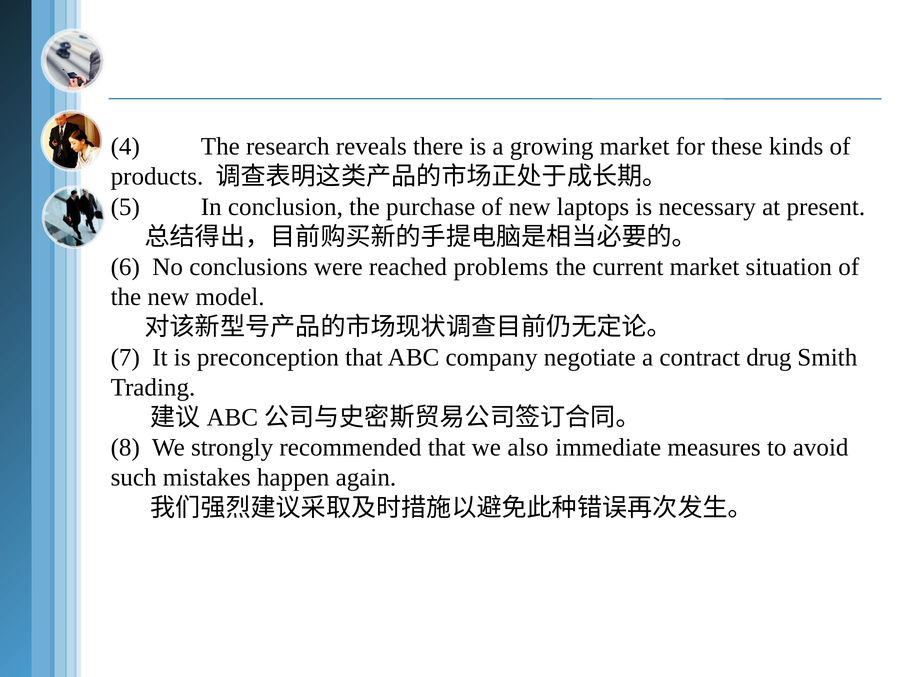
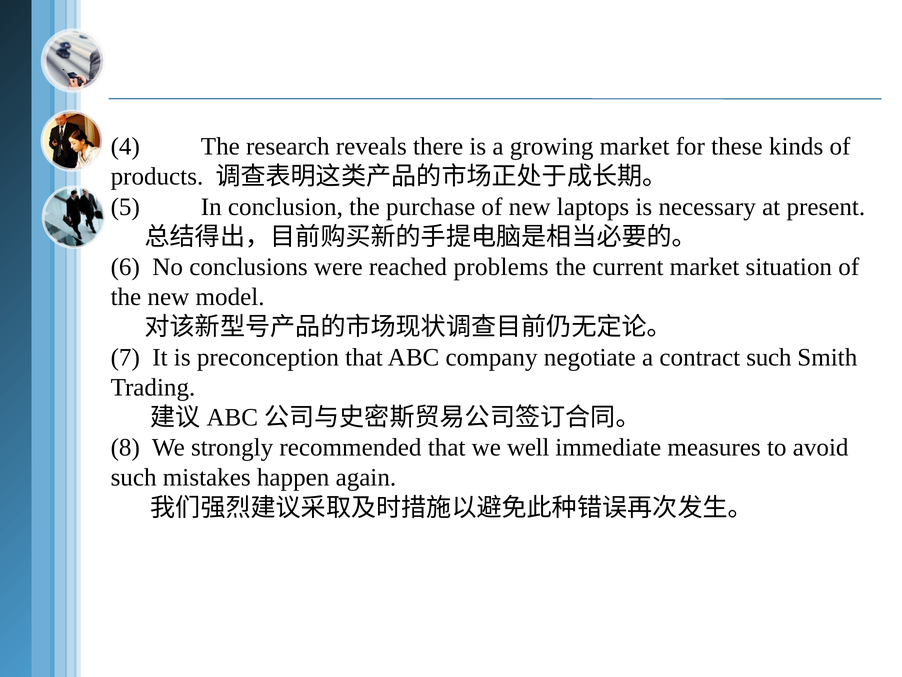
contract drug: drug -> such
also: also -> well
